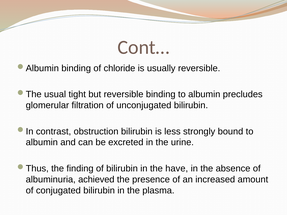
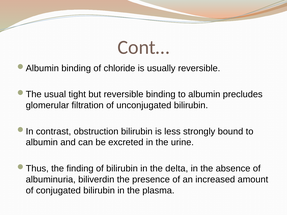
have: have -> delta
achieved: achieved -> biliverdin
